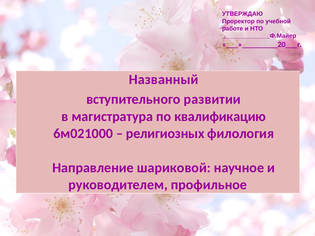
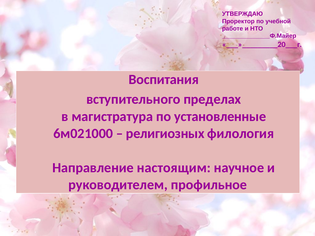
Названный: Названный -> Воспитания
развитии: развитии -> пределах
квалификацию: квалификацию -> установленные
шариковой: шариковой -> настоящим
